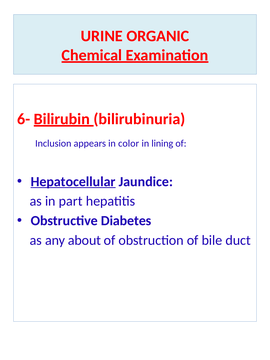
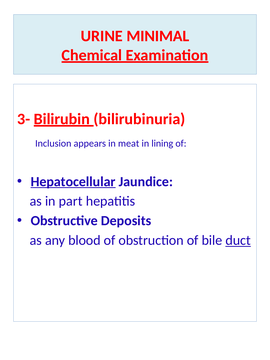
ORGANIC: ORGANIC -> MINIMAL
6-: 6- -> 3-
color: color -> meat
Diabetes: Diabetes -> Deposits
about: about -> blood
duct underline: none -> present
